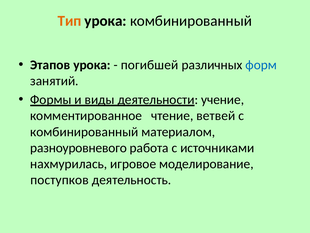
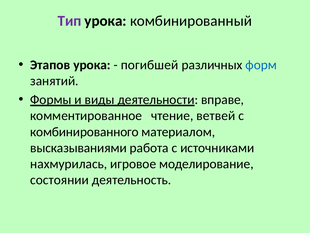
Тип colour: orange -> purple
учение: учение -> вправе
комбинированный at (84, 132): комбинированный -> комбинированного
разноуровневого: разноуровневого -> высказываниями
поступков: поступков -> состоянии
